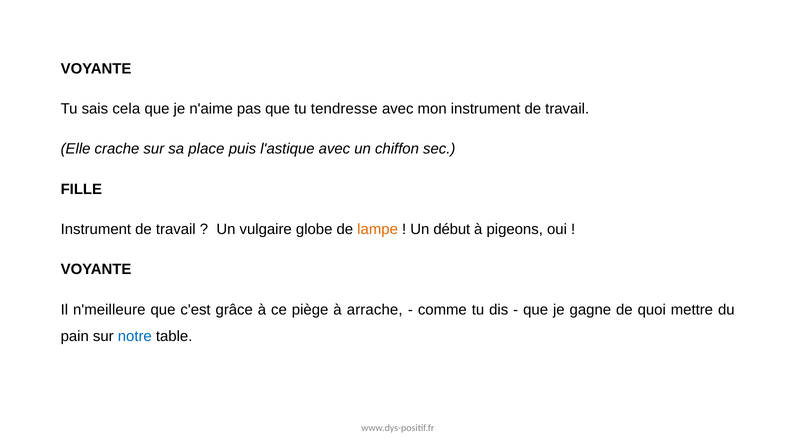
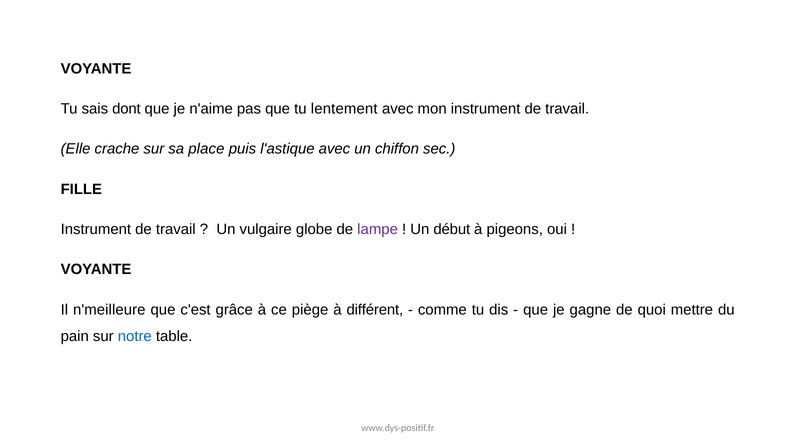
cela: cela -> dont
tendresse: tendresse -> lentement
lampe colour: orange -> purple
arrache: arrache -> différent
